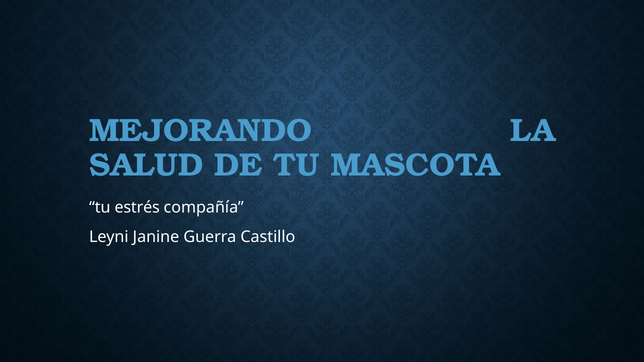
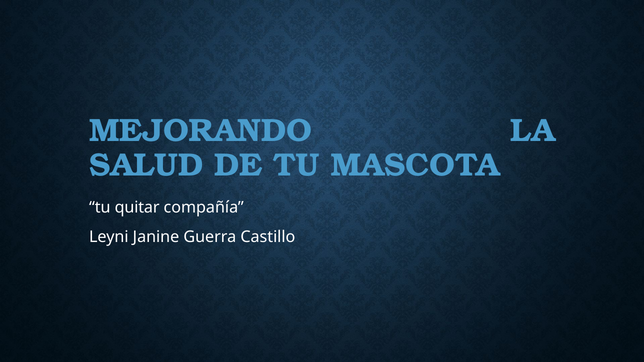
estrés: estrés -> quitar
